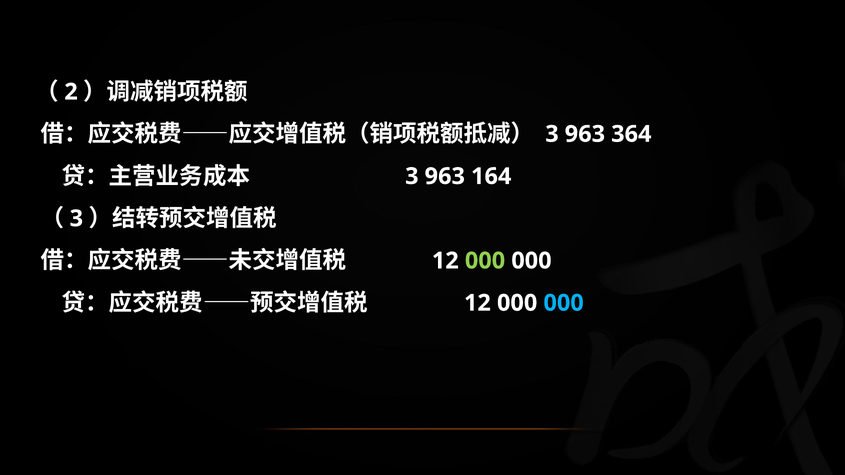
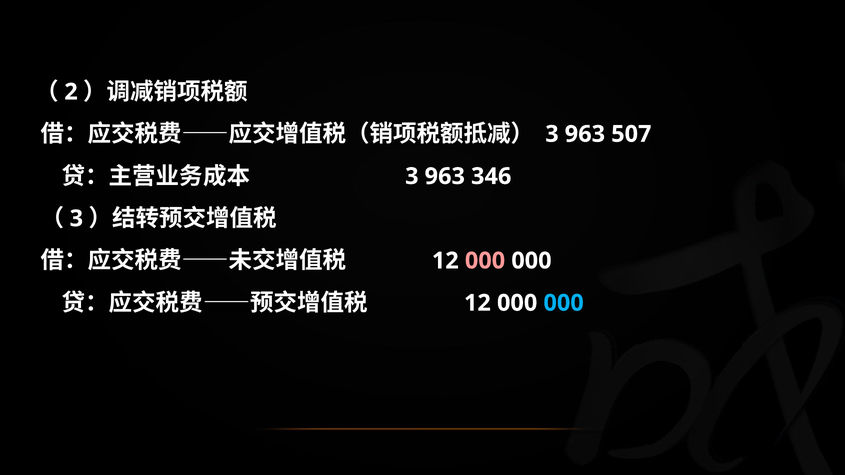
364: 364 -> 507
164: 164 -> 346
000 at (485, 261) colour: light green -> pink
